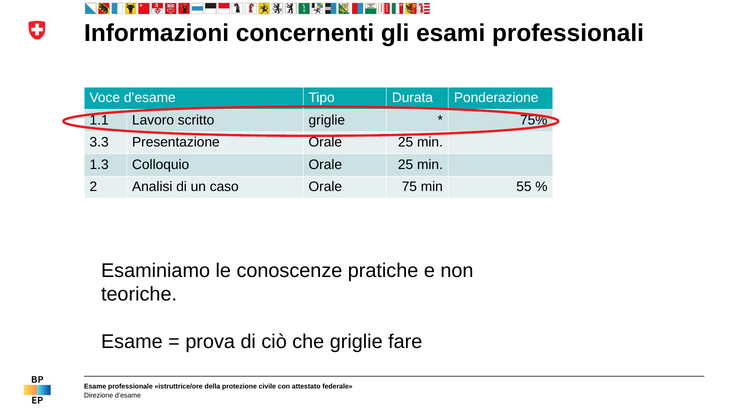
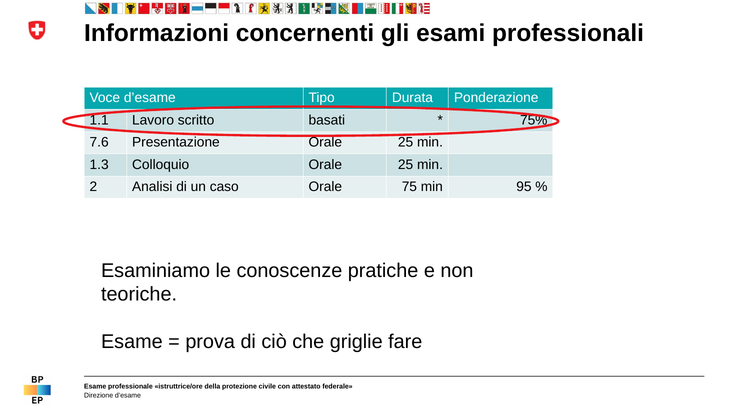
scritto griglie: griglie -> basati
3.3: 3.3 -> 7.6
55: 55 -> 95
